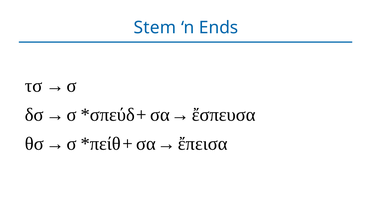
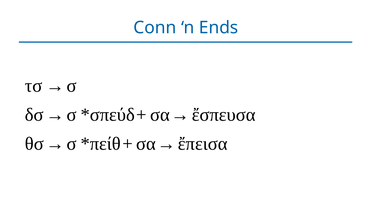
Stem: Stem -> Conn
